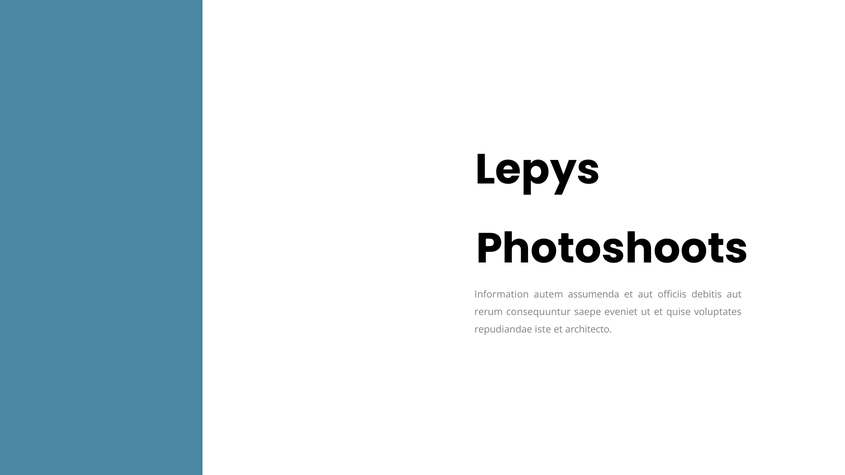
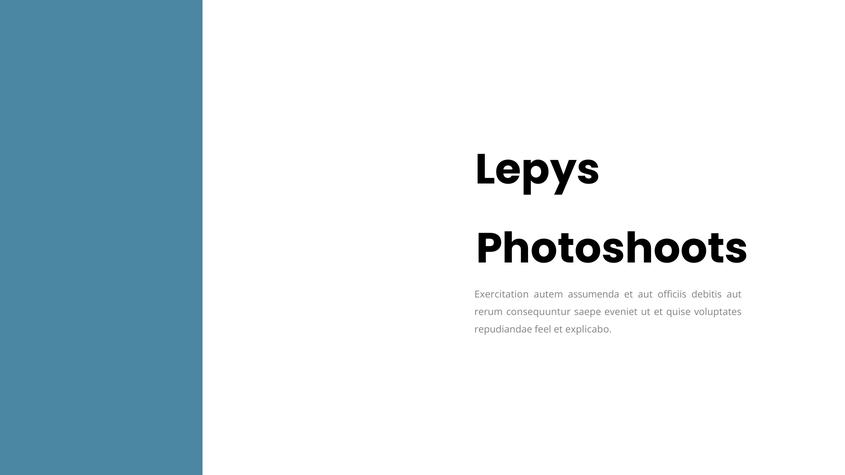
Information: Information -> Exercitation
iste: iste -> feel
architecto: architecto -> explicabo
